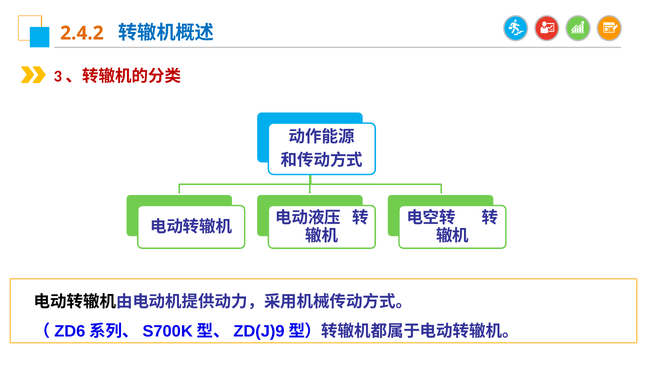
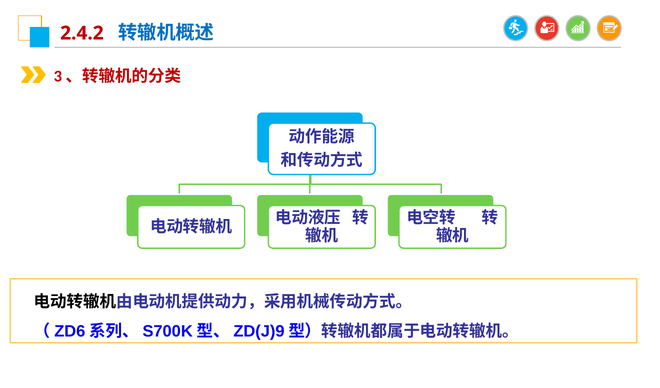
2.4.2 colour: orange -> red
